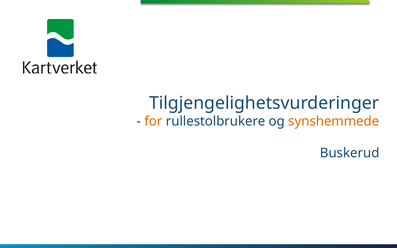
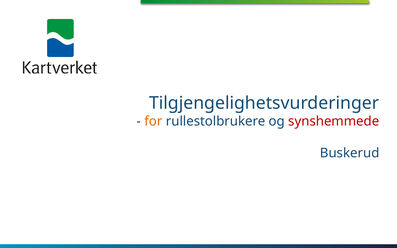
synshemmede colour: orange -> red
